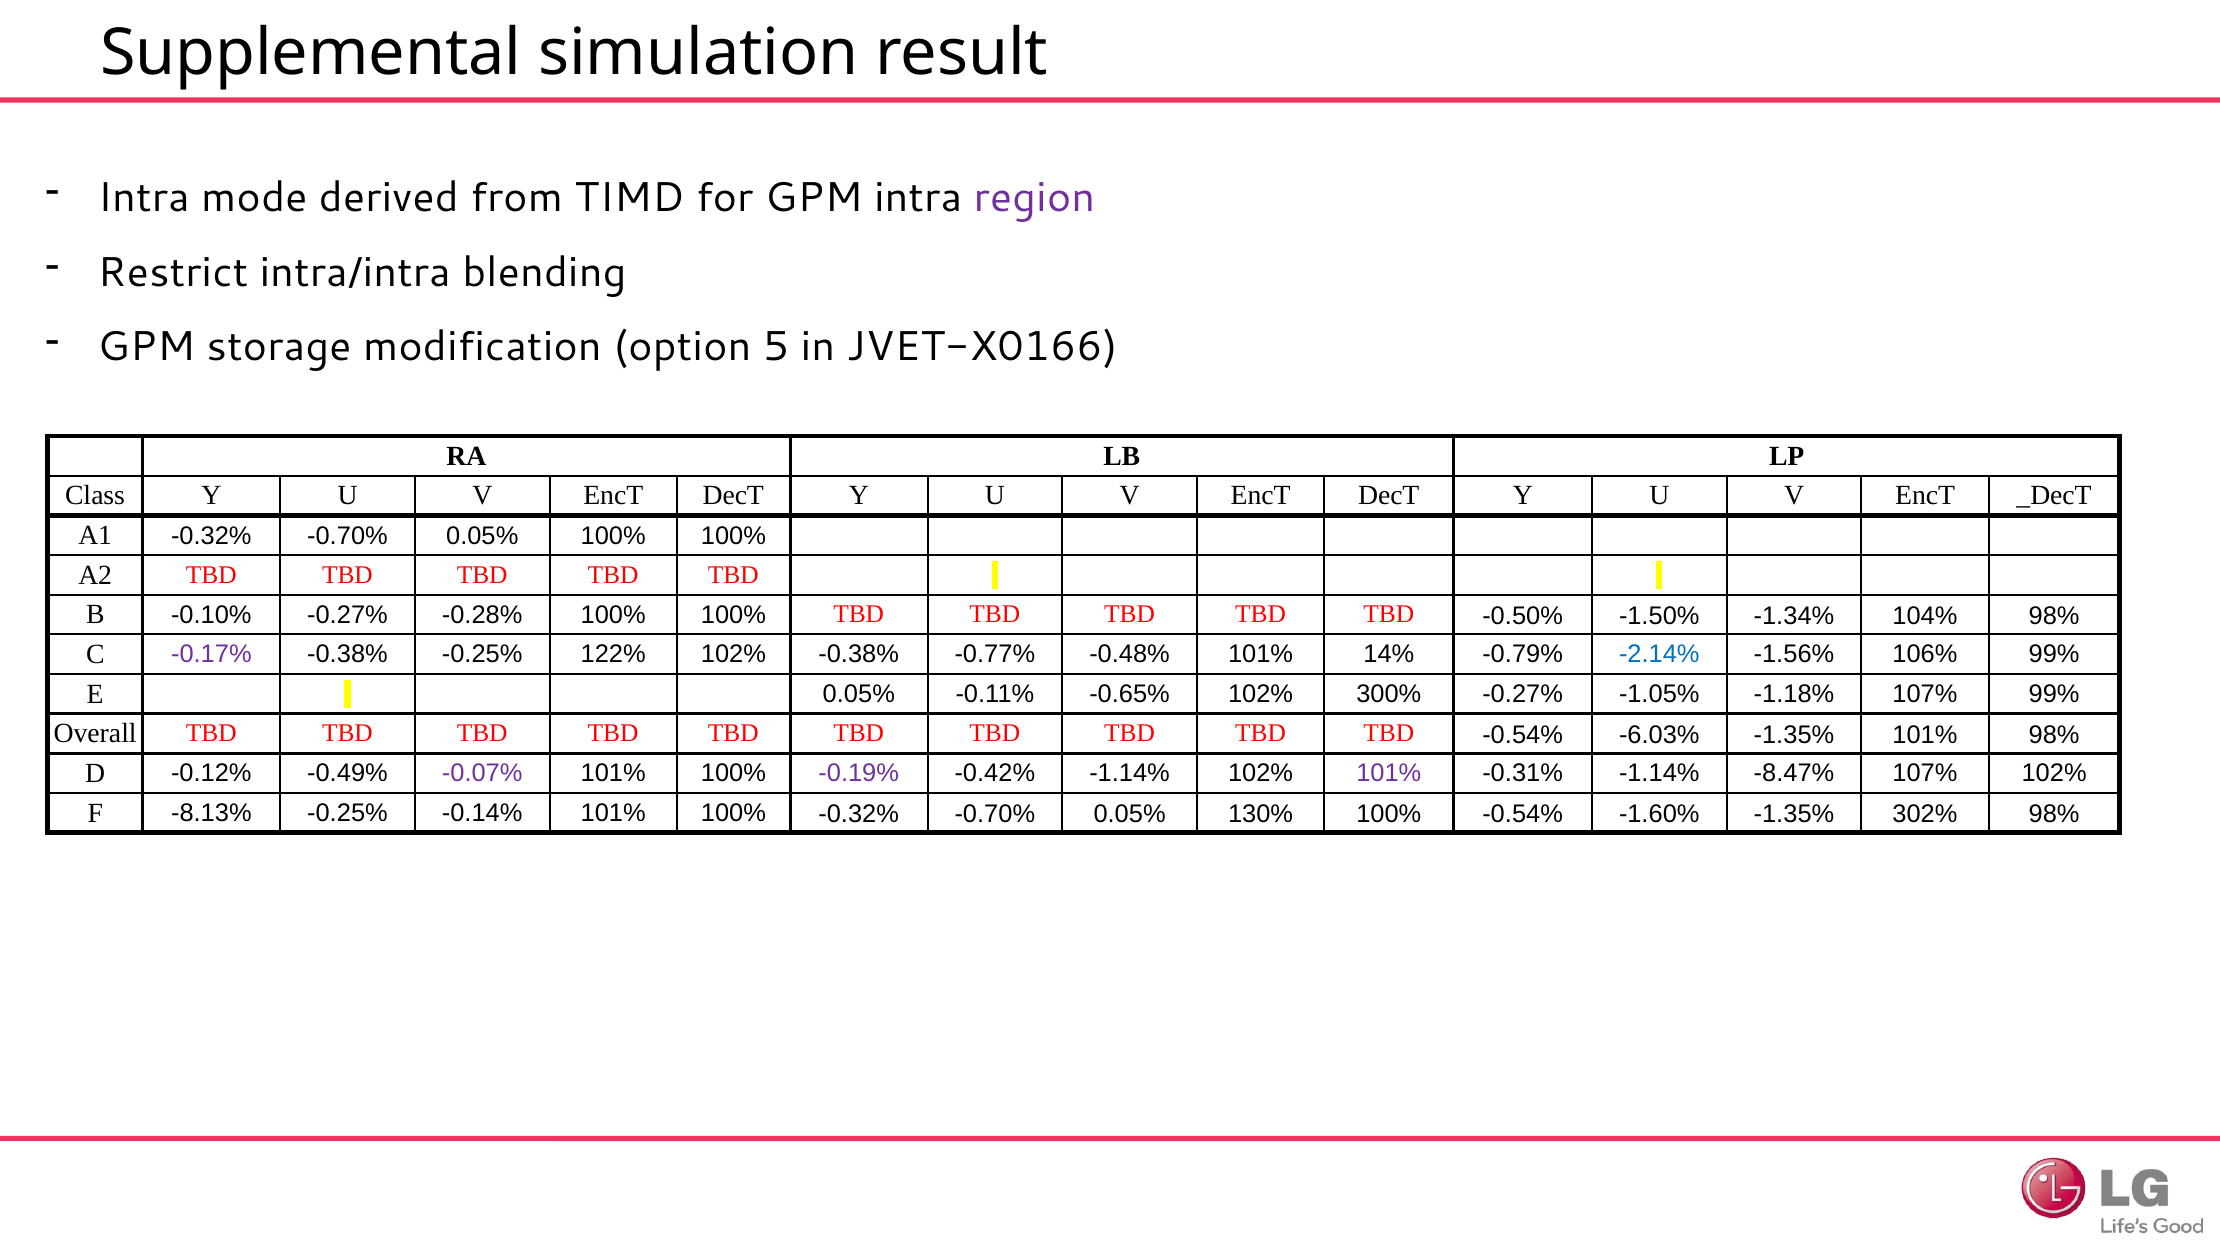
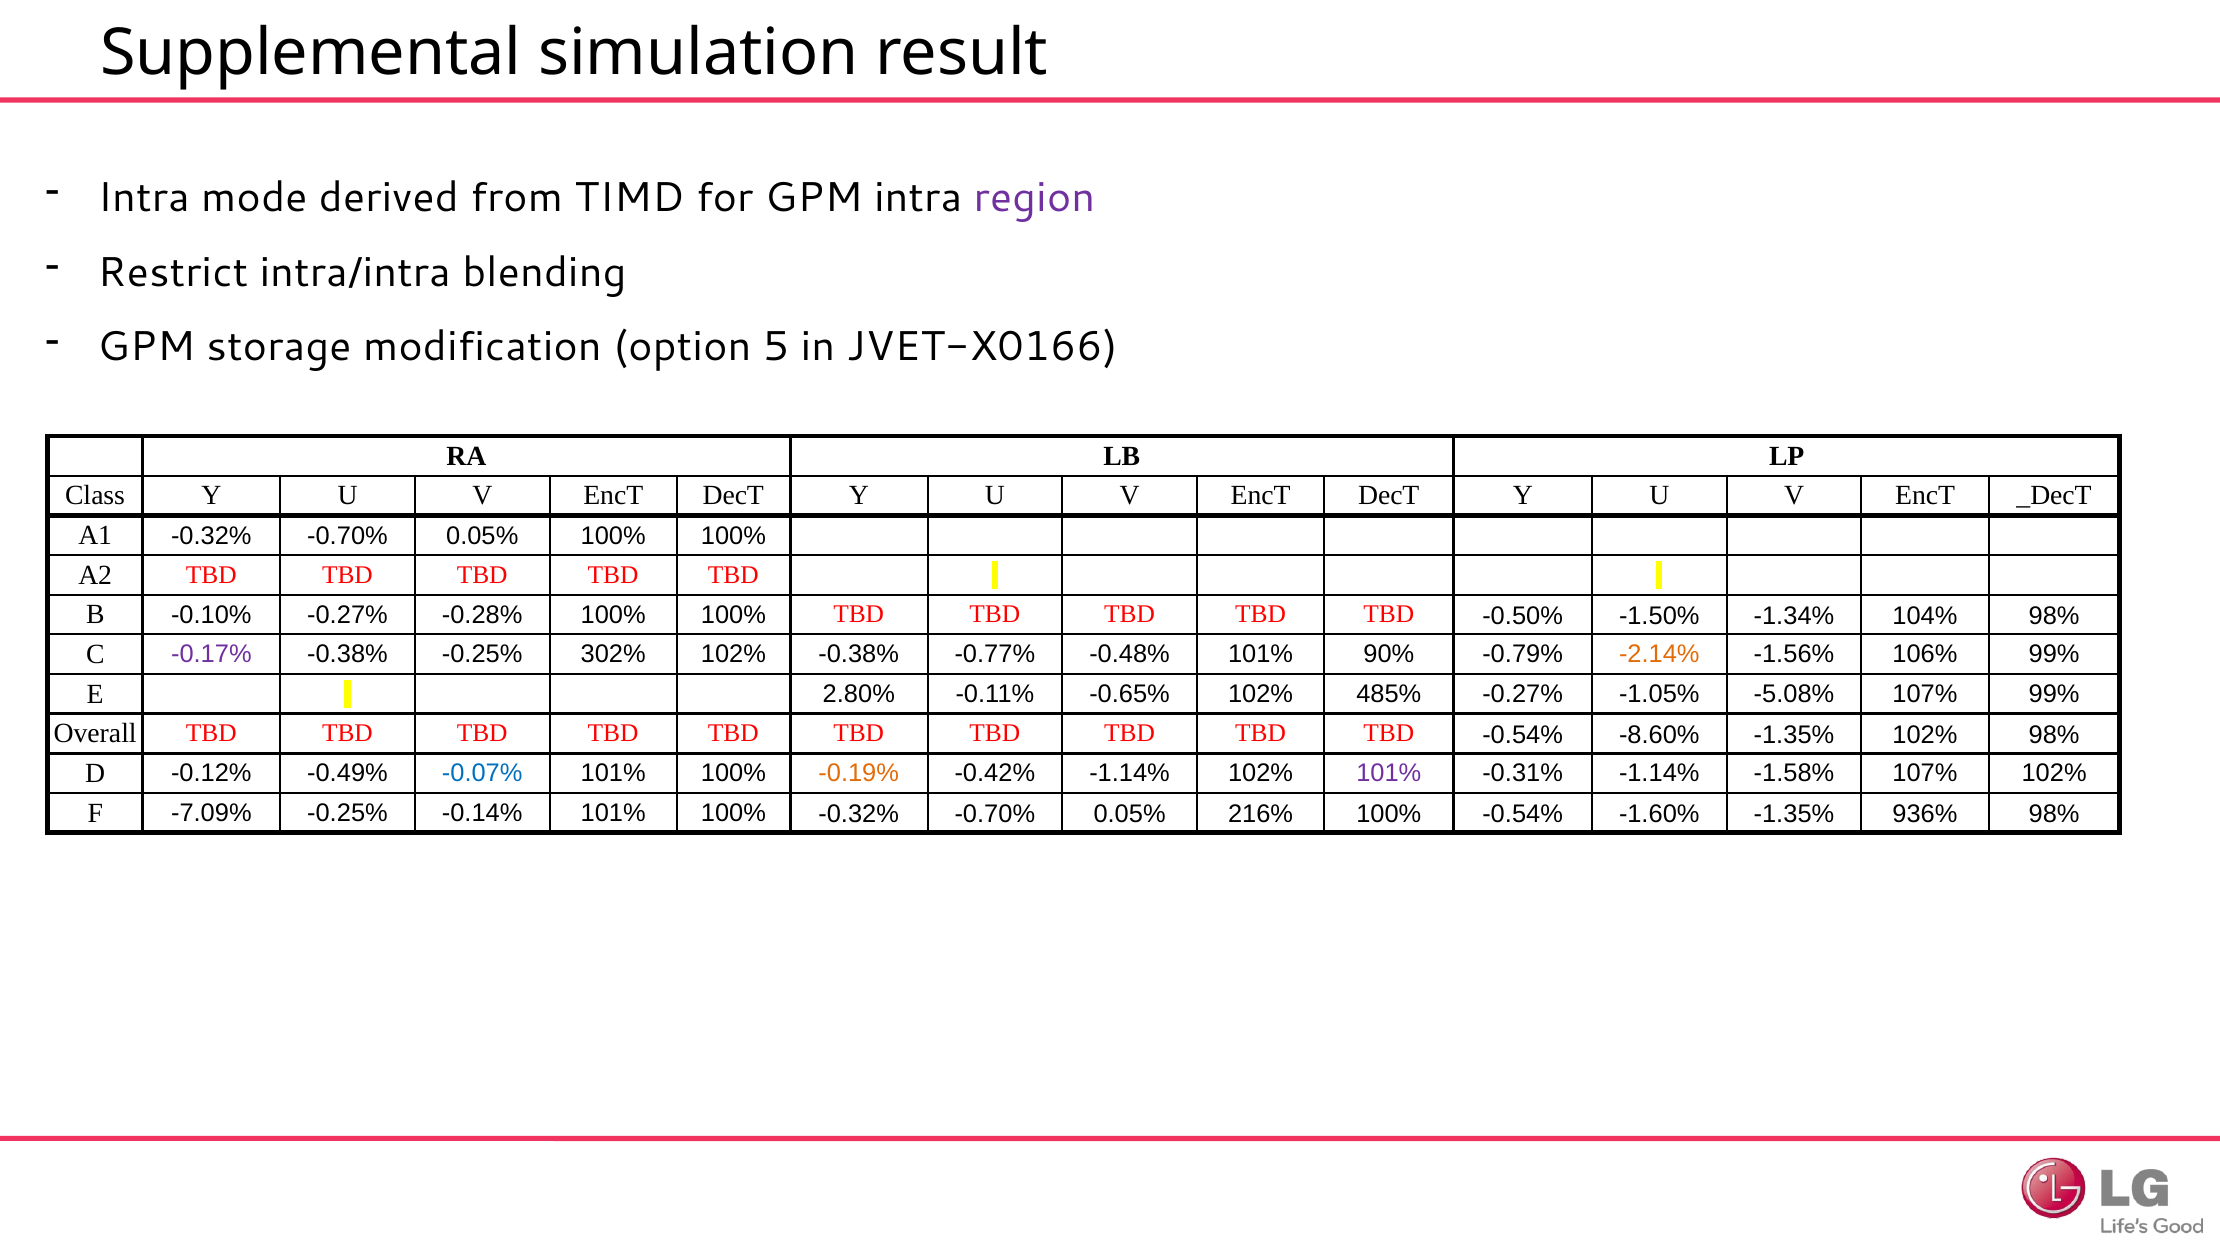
122%: 122% -> 302%
14%: 14% -> 90%
-2.14% colour: blue -> orange
E 0.05%: 0.05% -> 2.80%
300%: 300% -> 485%
-1.18%: -1.18% -> -5.08%
-6.03%: -6.03% -> -8.60%
-1.35% 101%: 101% -> 102%
-0.07% colour: purple -> blue
-0.19% colour: purple -> orange
-8.47%: -8.47% -> -1.58%
-8.13%: -8.13% -> -7.09%
130%: 130% -> 216%
302%: 302% -> 936%
